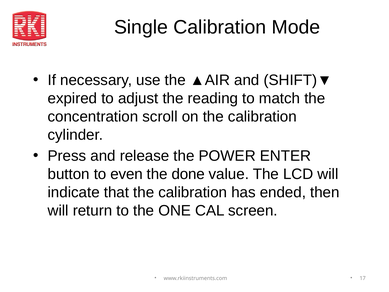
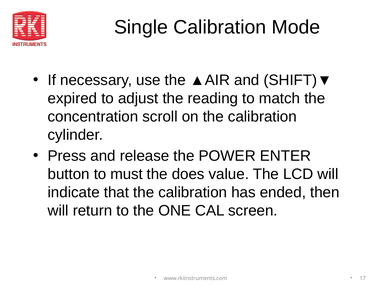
even: even -> must
done: done -> does
